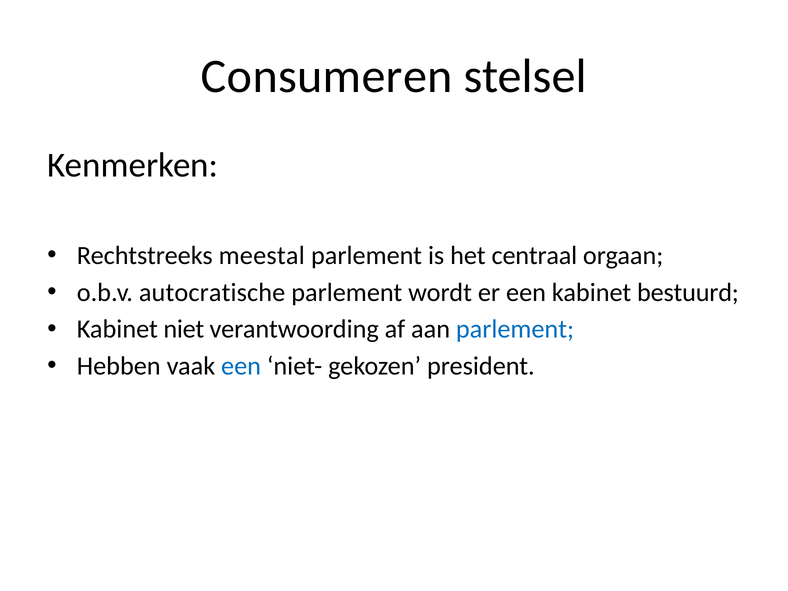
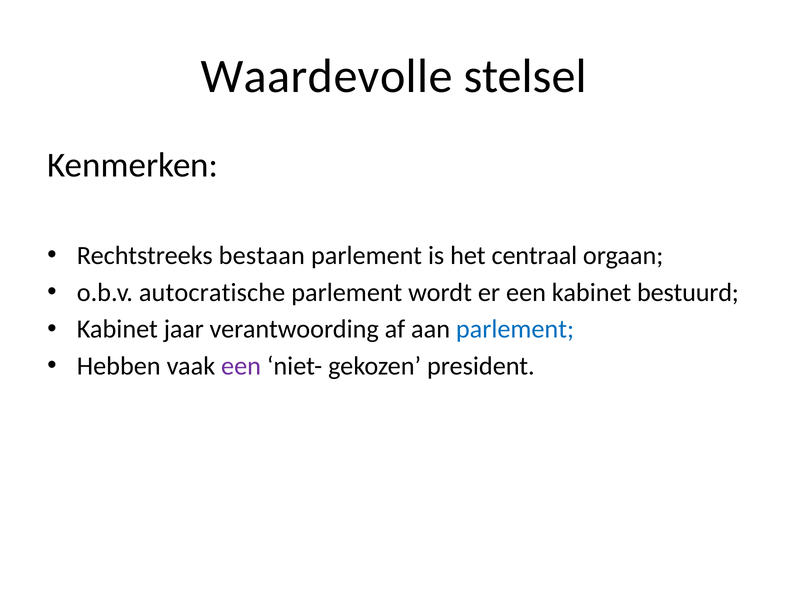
Consumeren: Consumeren -> Waardevolle
meestal: meestal -> bestaan
niet: niet -> jaar
een at (241, 366) colour: blue -> purple
